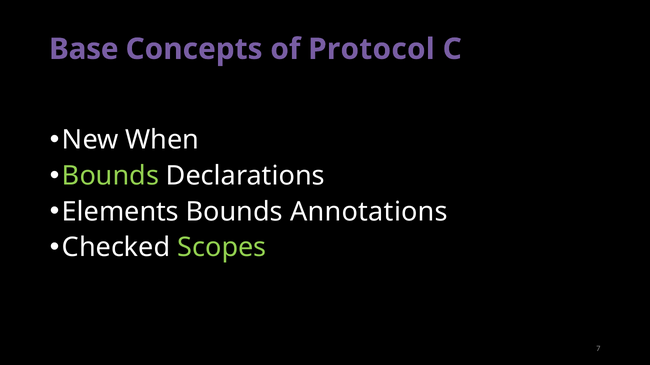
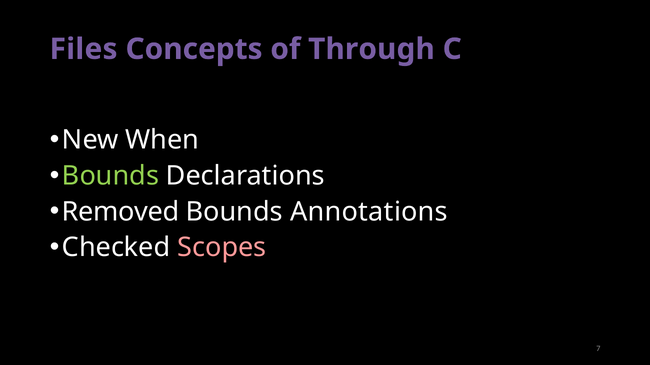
Base: Base -> Files
Protocol: Protocol -> Through
Elements: Elements -> Removed
Scopes colour: light green -> pink
